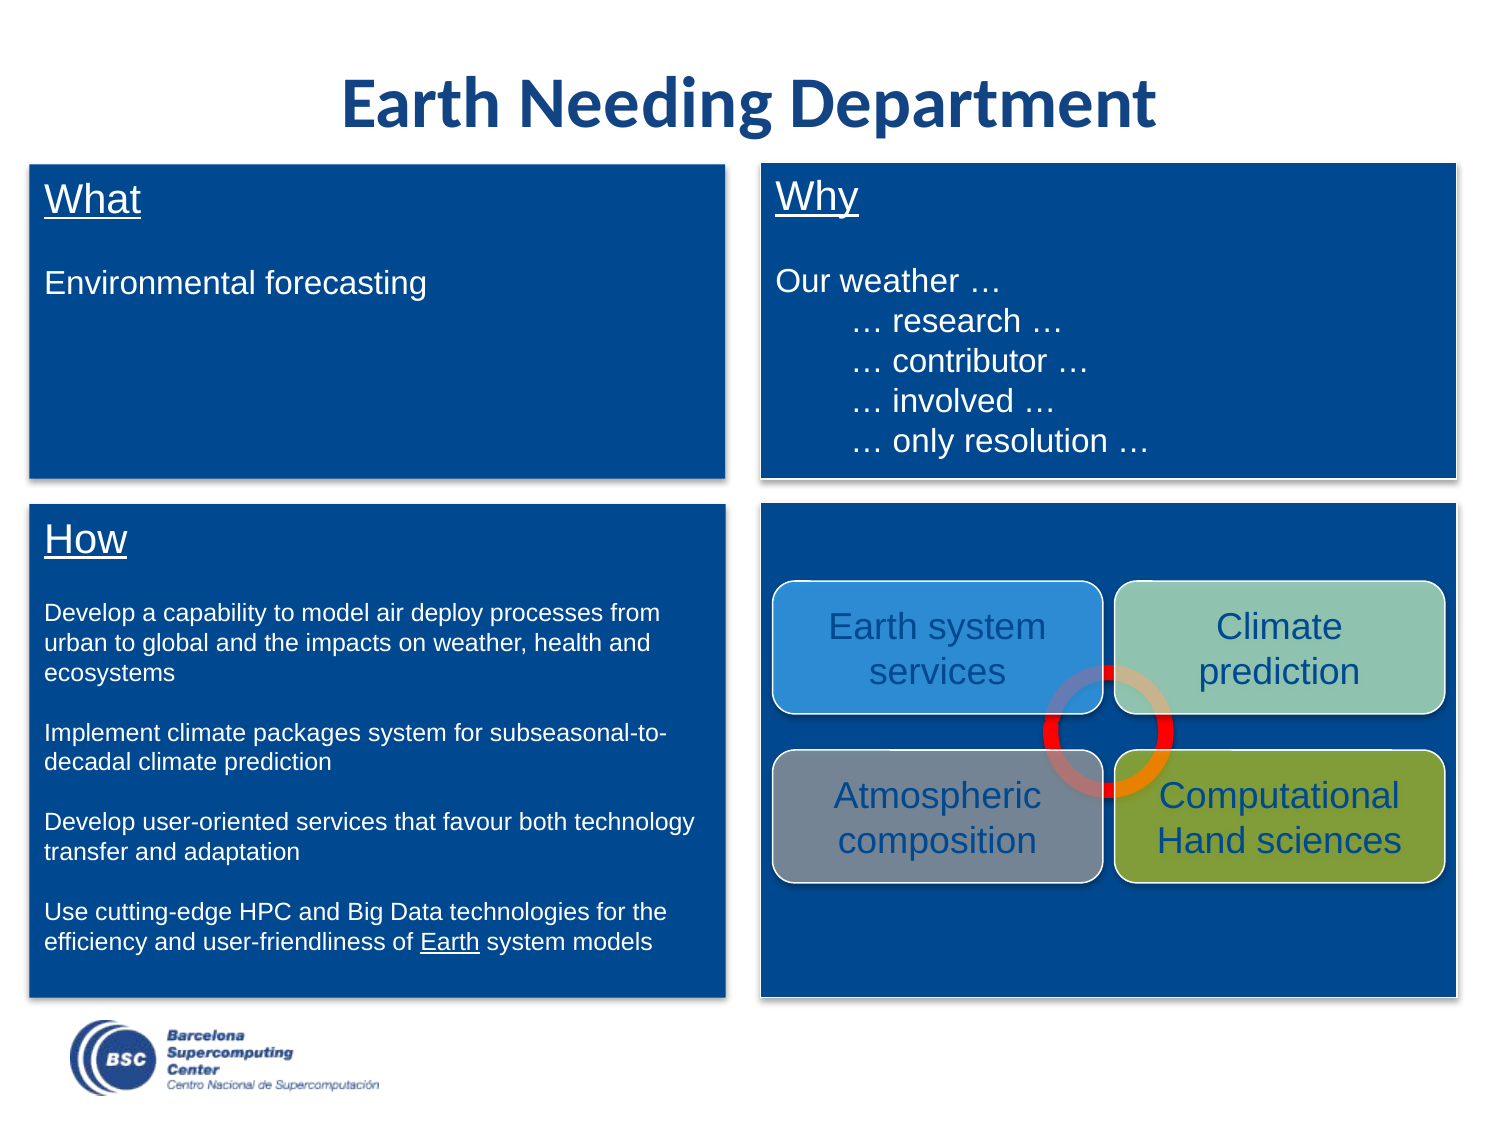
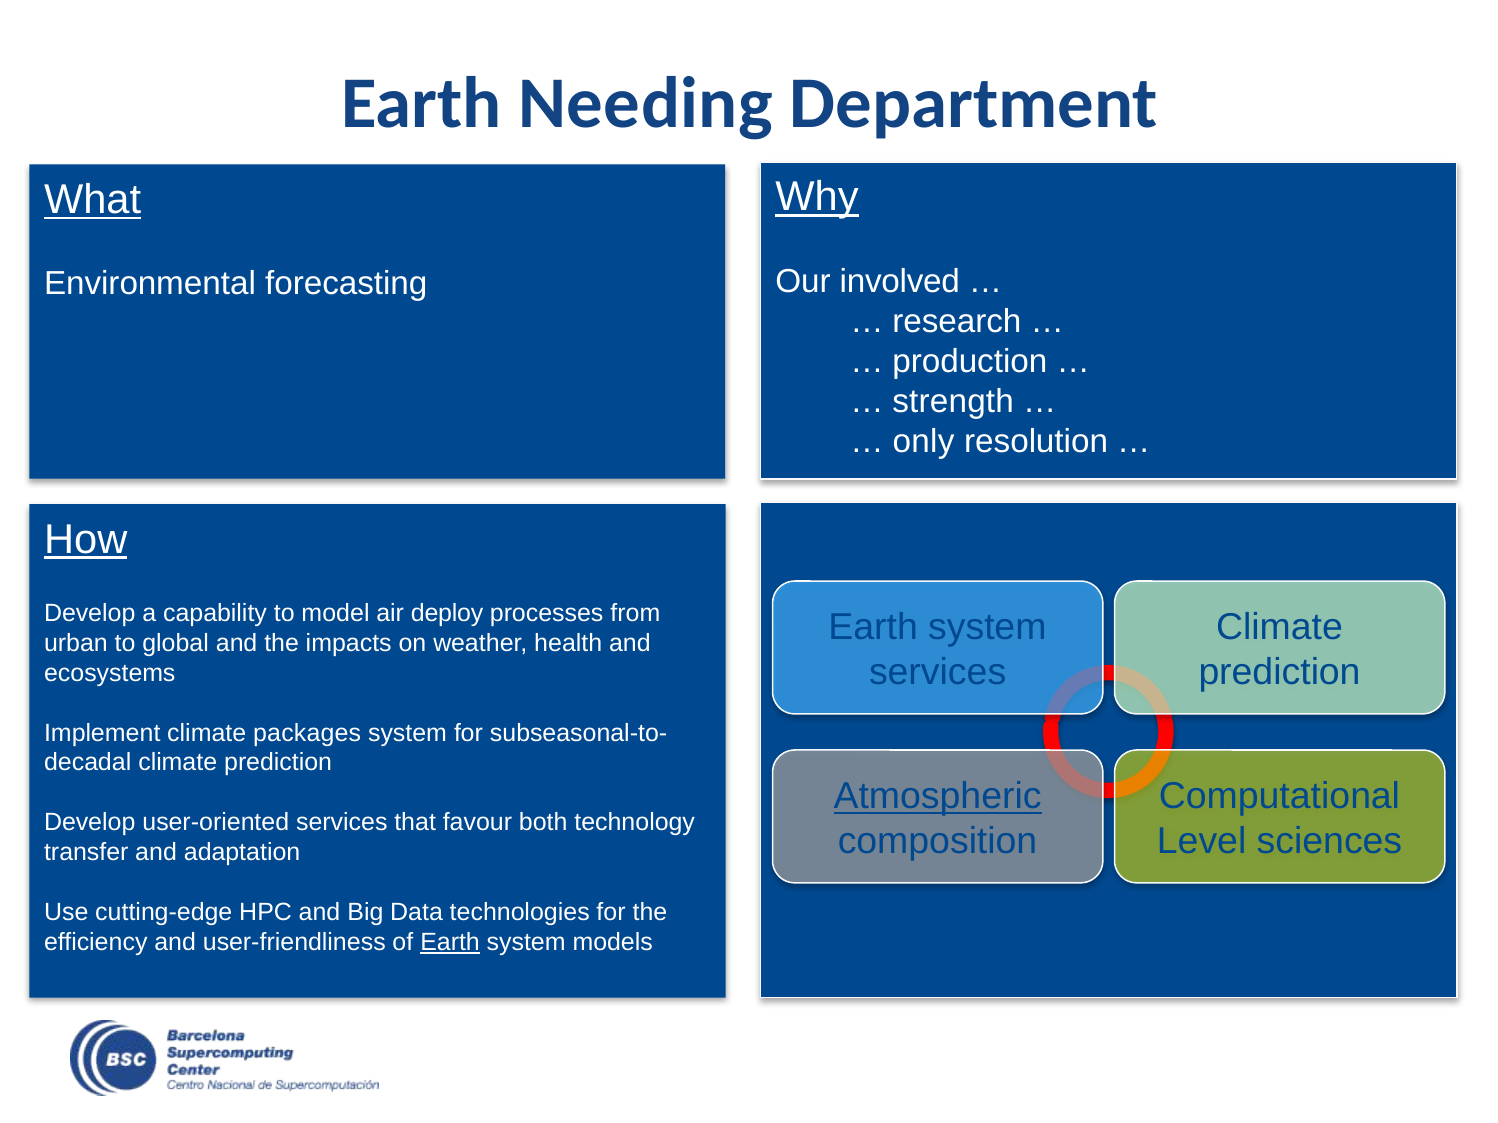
Our weather: weather -> involved
contributor: contributor -> production
involved: involved -> strength
Atmospheric underline: none -> present
Hand: Hand -> Level
